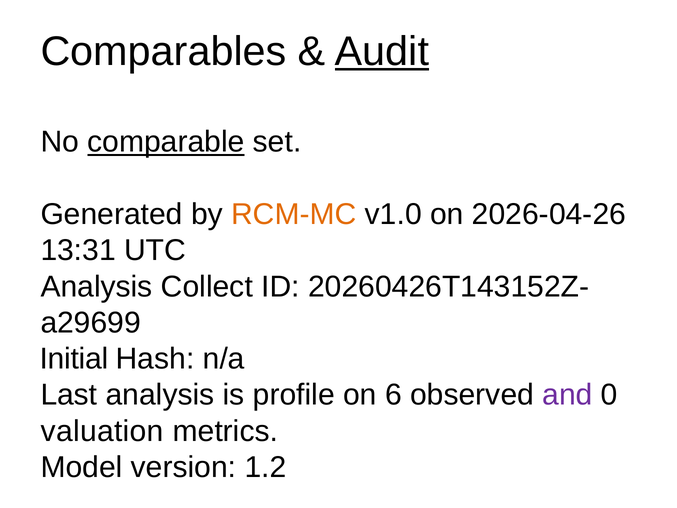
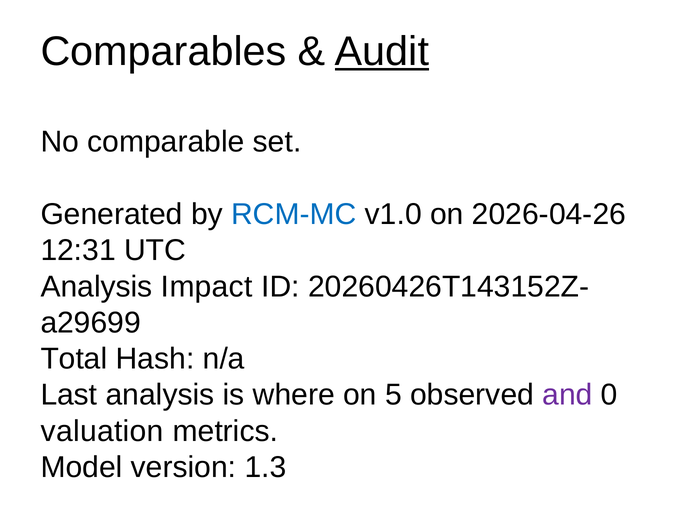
comparable underline: present -> none
RCM-MC colour: orange -> blue
13:31: 13:31 -> 12:31
Collect: Collect -> Impact
Initial: Initial -> Total
profile: profile -> where
6: 6 -> 5
1.2: 1.2 -> 1.3
